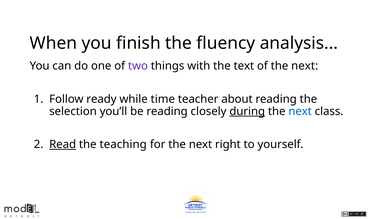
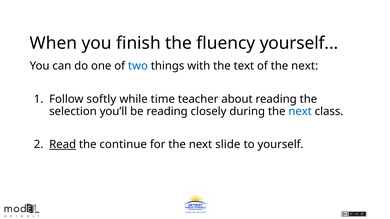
fluency analysis: analysis -> yourself
two colour: purple -> blue
ready: ready -> softly
during underline: present -> none
teaching: teaching -> continue
right: right -> slide
